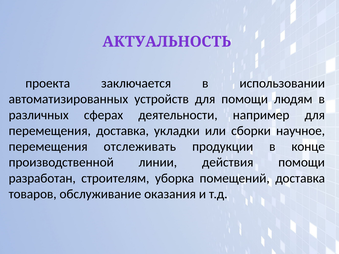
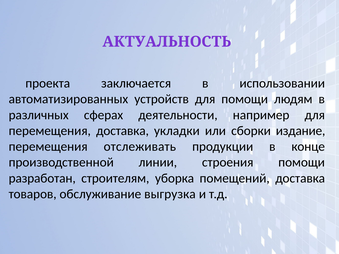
научное: научное -> издание
действия: действия -> строения
оказания: оказания -> выгрузка
